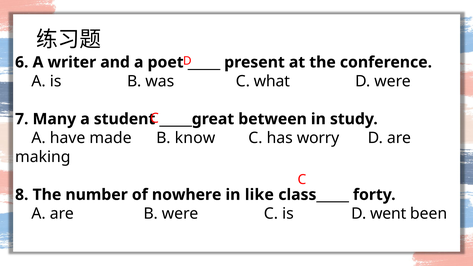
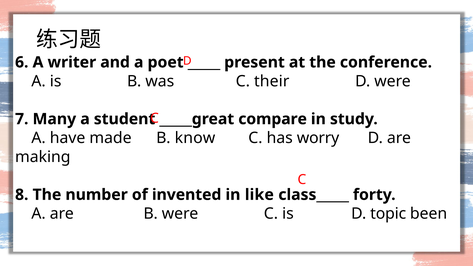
what: what -> their
between: between -> compare
nowhere: nowhere -> invented
went: went -> topic
